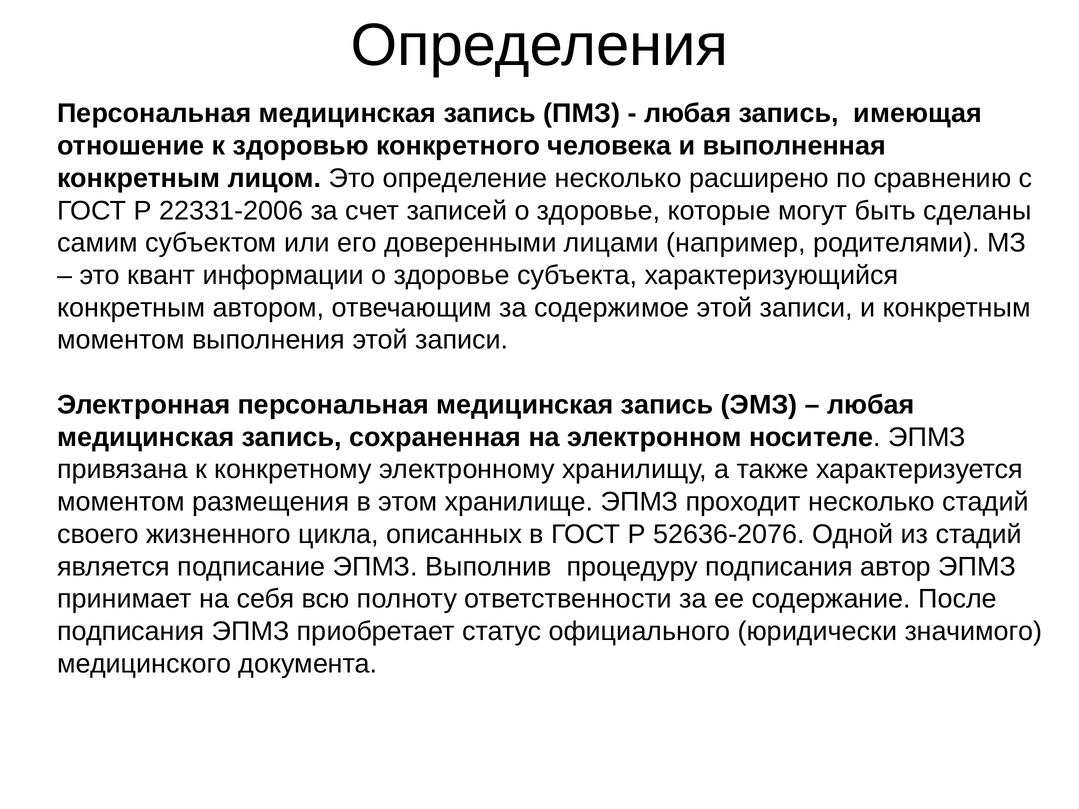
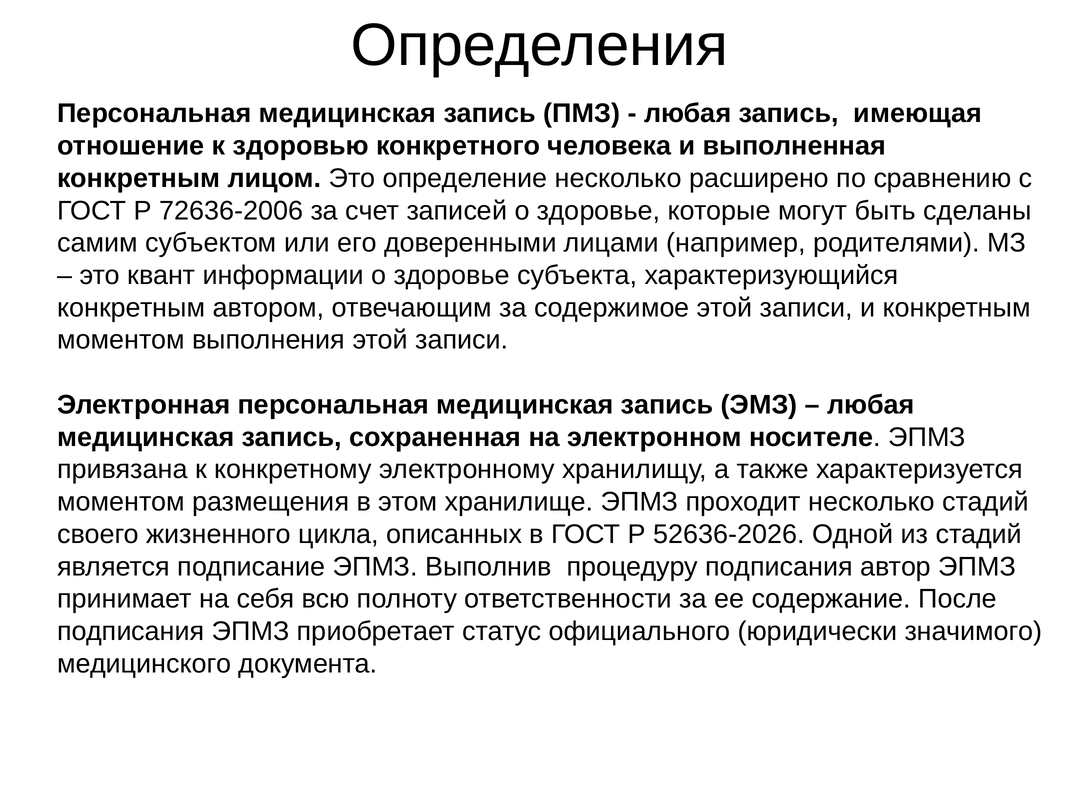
22331-2006: 22331-2006 -> 72636-2006
52636-2076: 52636-2076 -> 52636-2026
